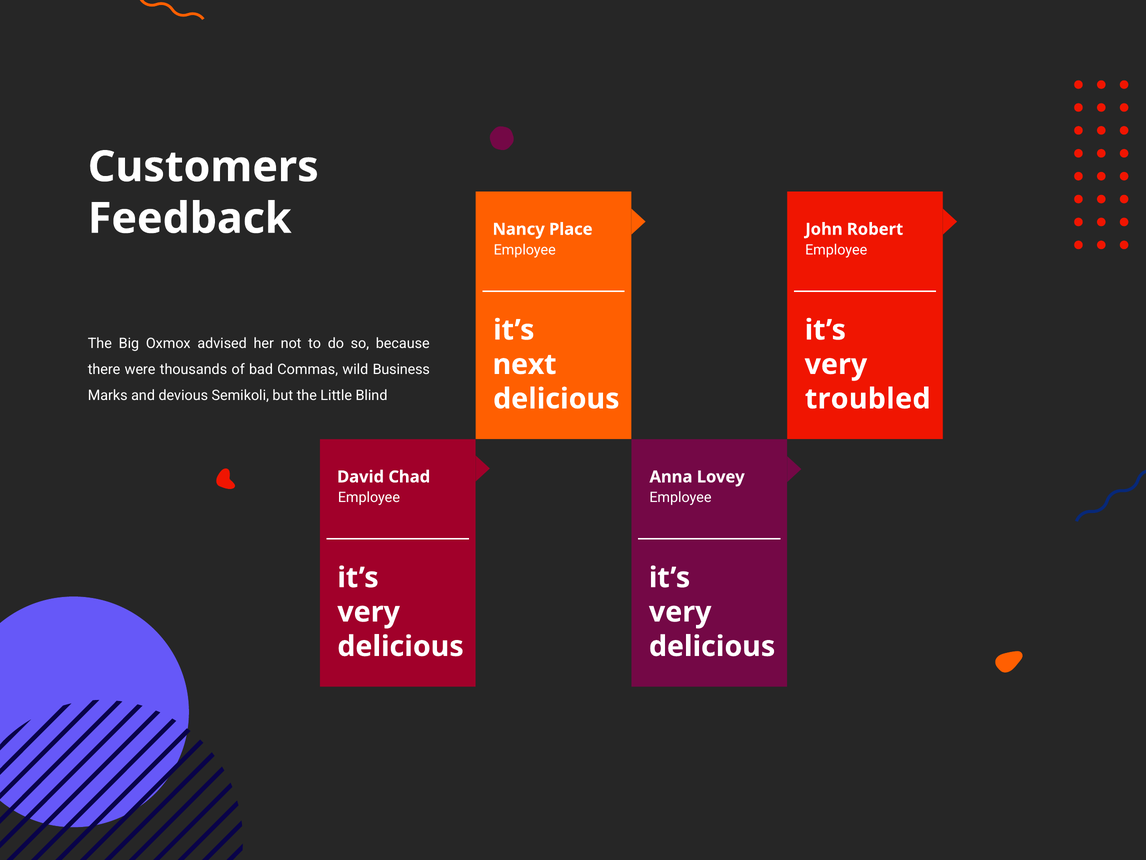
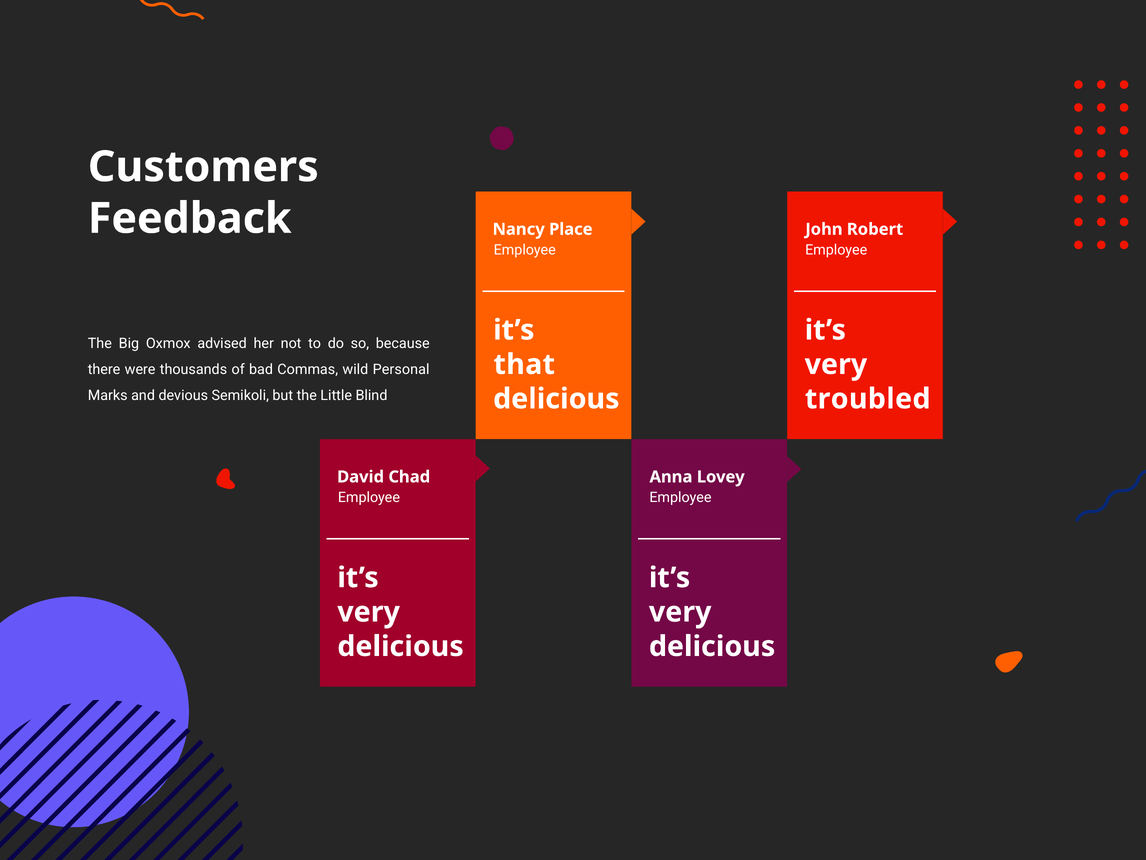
next: next -> that
Business: Business -> Personal
